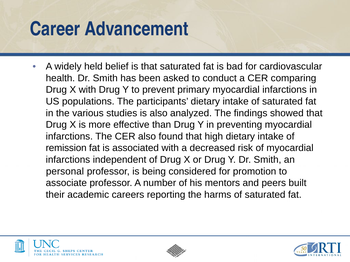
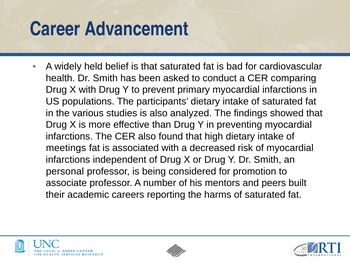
remission: remission -> meetings
